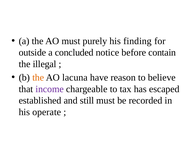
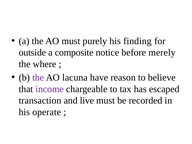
concluded: concluded -> composite
contain: contain -> merely
illegal: illegal -> where
the at (38, 77) colour: orange -> purple
established: established -> transaction
still: still -> live
